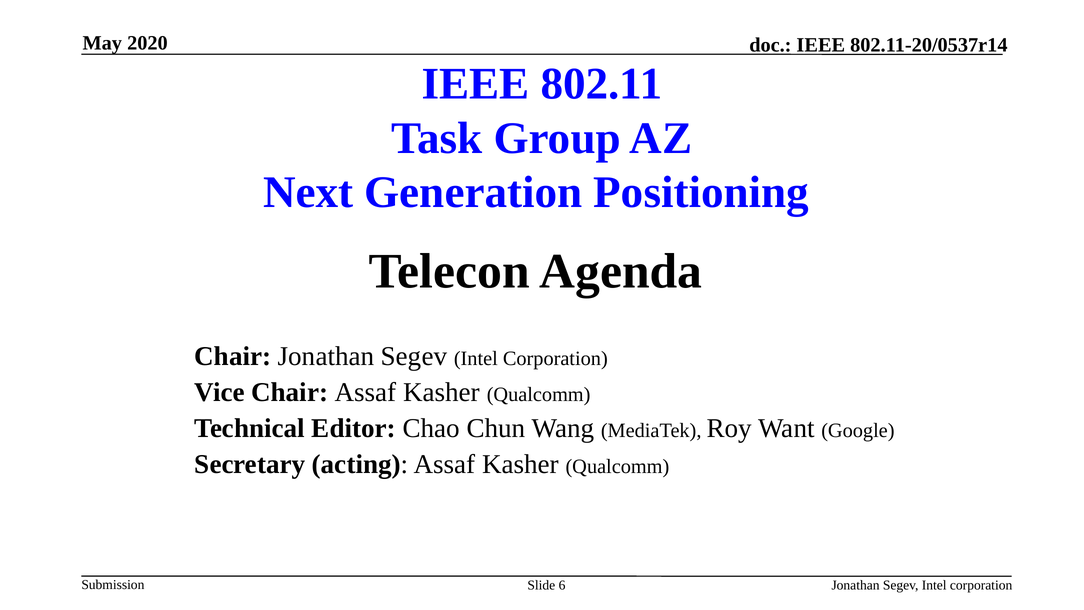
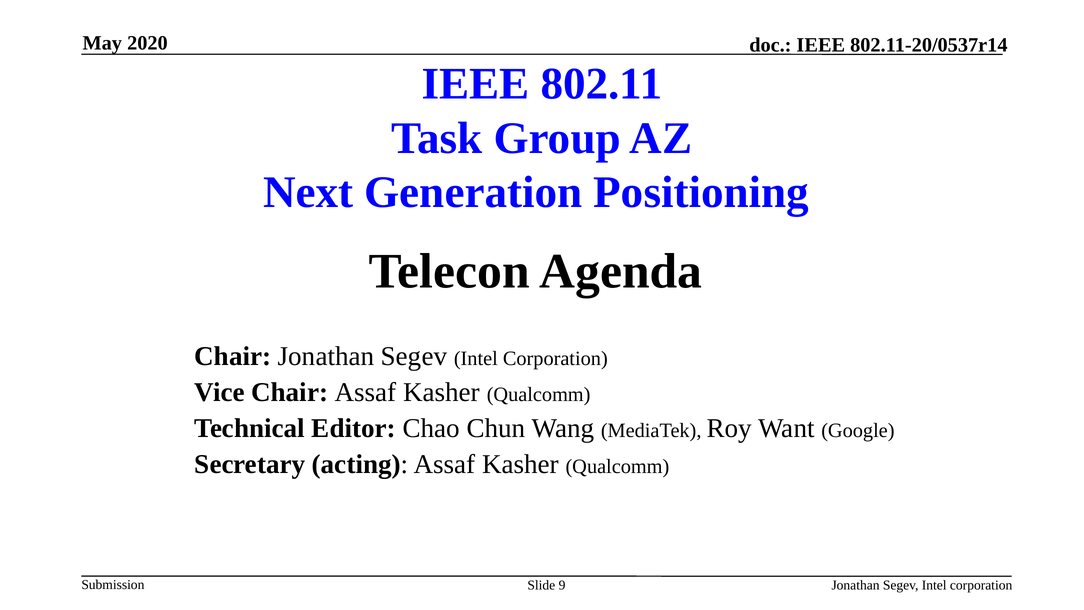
6: 6 -> 9
